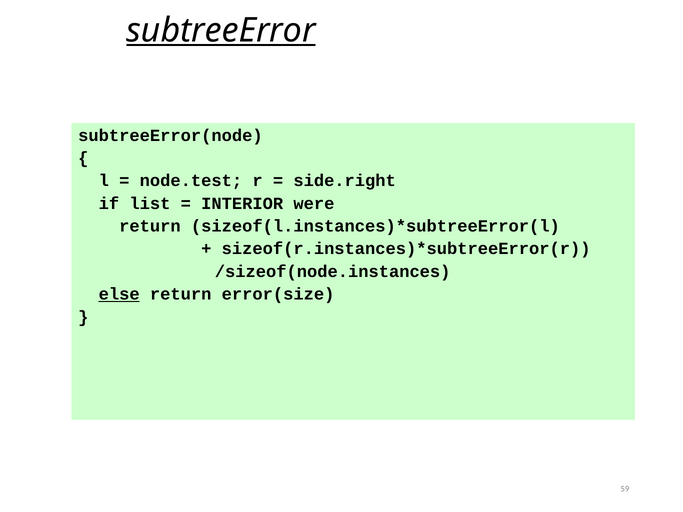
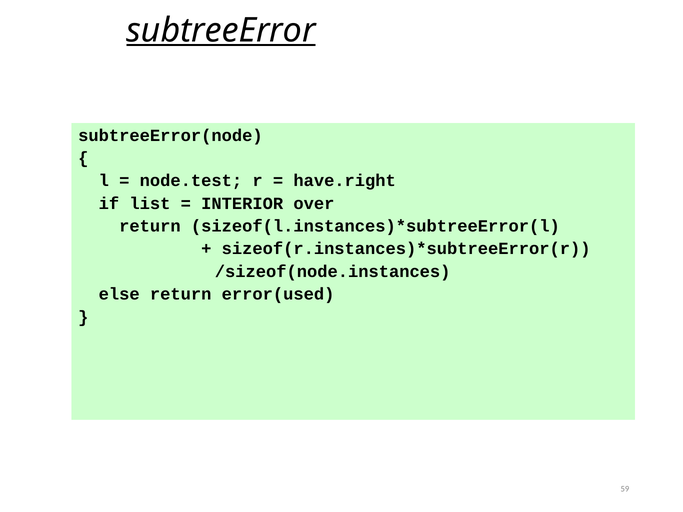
side.right: side.right -> have.right
were: were -> over
else underline: present -> none
error(size: error(size -> error(used
